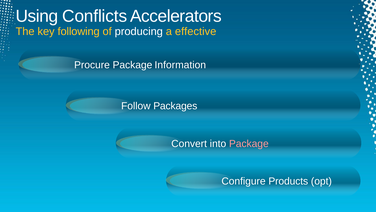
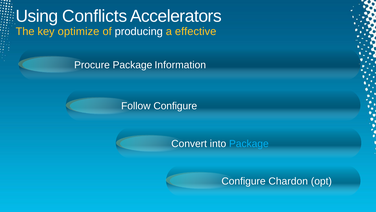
following: following -> optimize
Packages at (175, 106): Packages -> Configure
Package at (249, 143) colour: pink -> light blue
Products: Products -> Chardon
